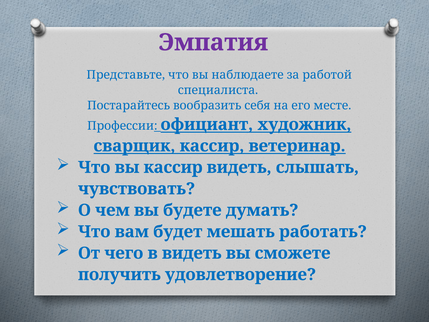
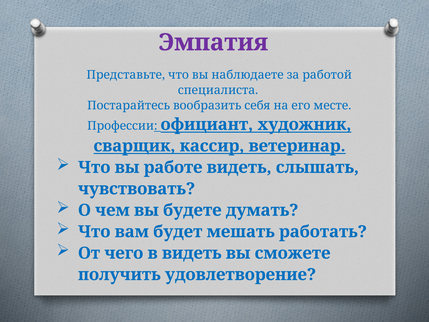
вы кассир: кассир -> работе
